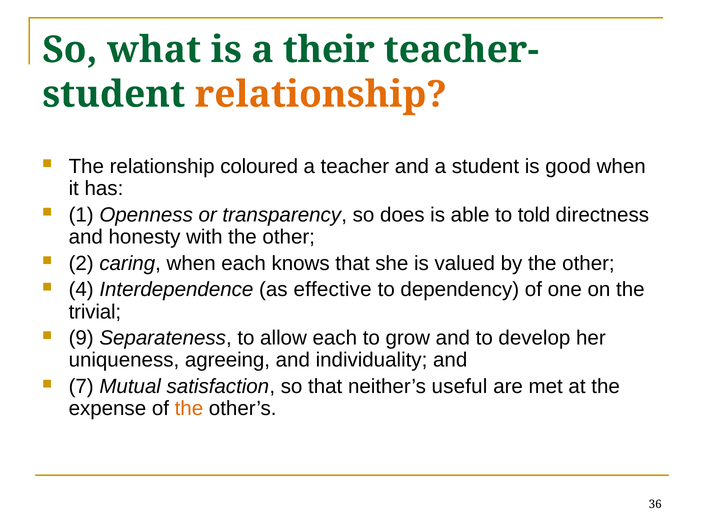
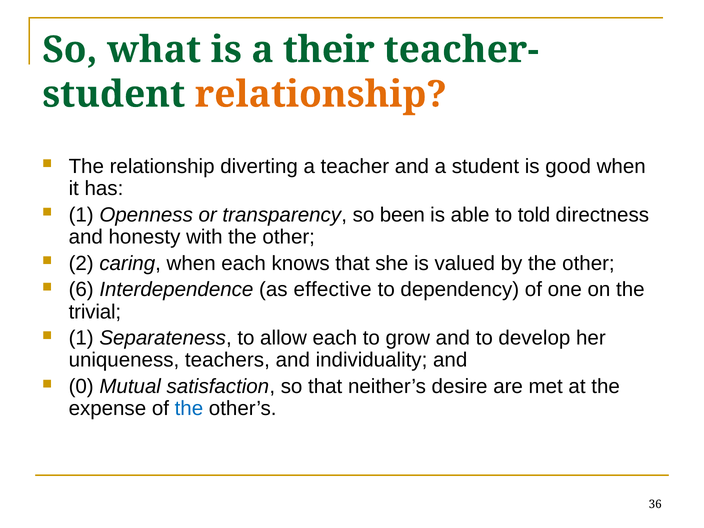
coloured: coloured -> diverting
does: does -> been
4: 4 -> 6
9 at (81, 338): 9 -> 1
agreeing: agreeing -> teachers
7: 7 -> 0
useful: useful -> desire
the at (189, 409) colour: orange -> blue
